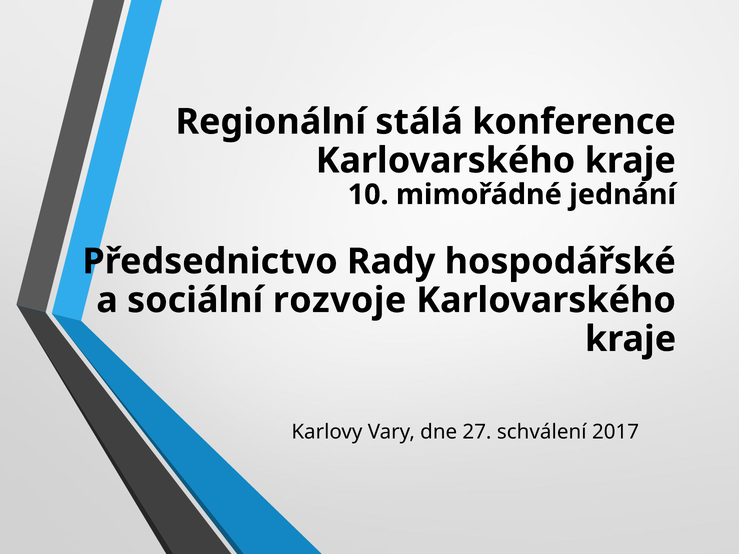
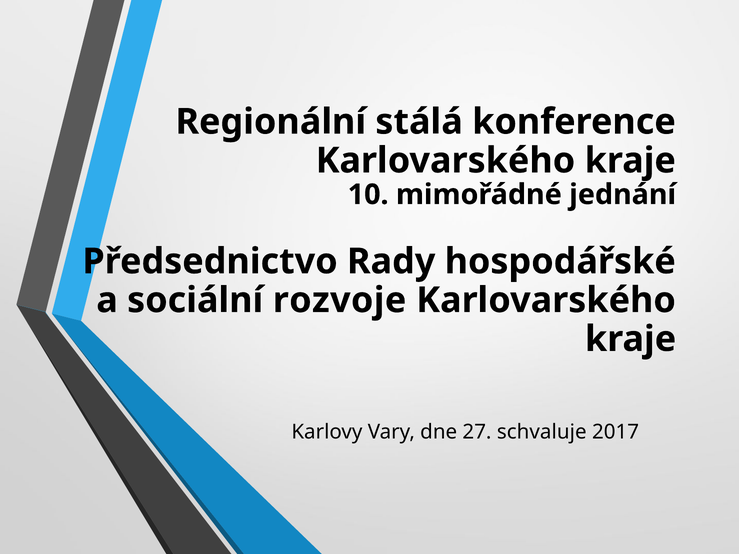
schválení: schválení -> schvaluje
